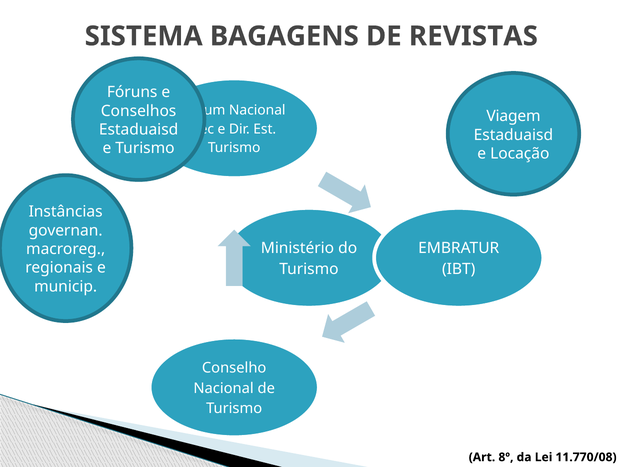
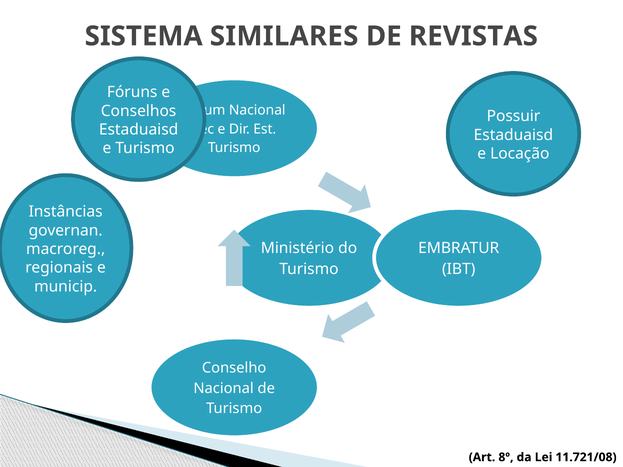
BAGAGENS: BAGAGENS -> SIMILARES
Viagem: Viagem -> Possuir
11.770/08: 11.770/08 -> 11.721/08
